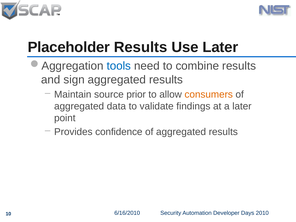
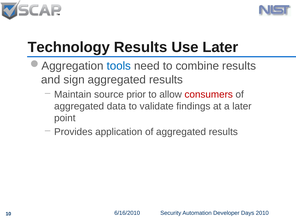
Placeholder: Placeholder -> Technology
consumers colour: orange -> red
confidence: confidence -> application
